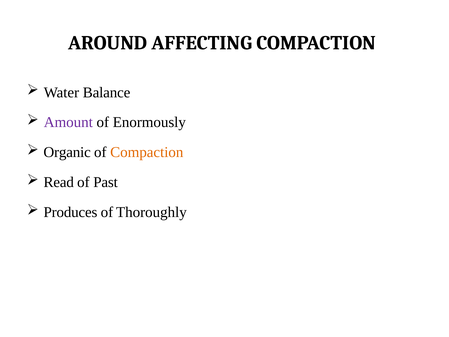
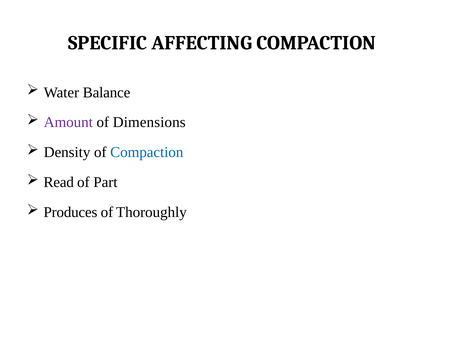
AROUND: AROUND -> SPECIFIC
Enormously: Enormously -> Dimensions
Organic: Organic -> Density
Compaction at (147, 152) colour: orange -> blue
Past: Past -> Part
